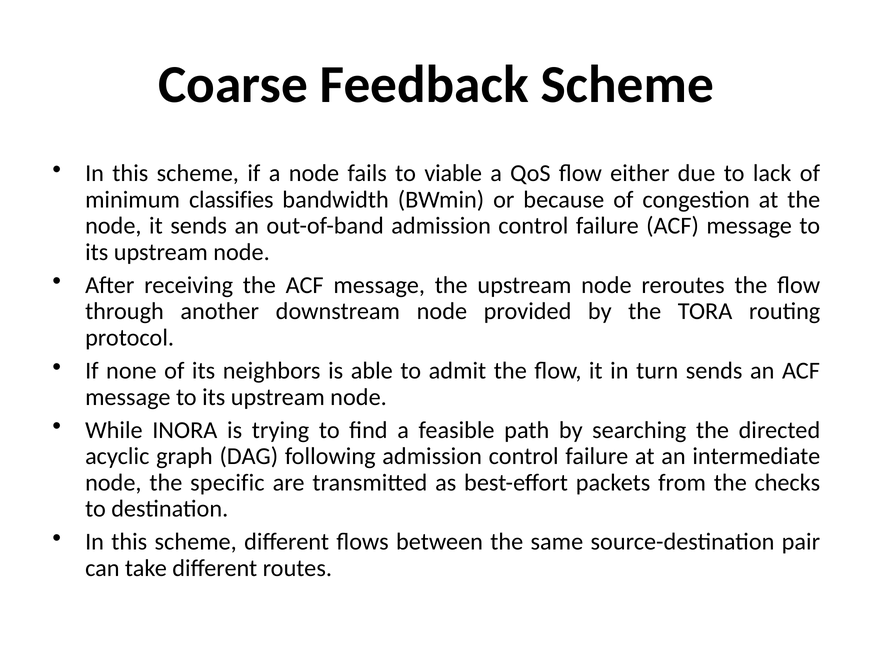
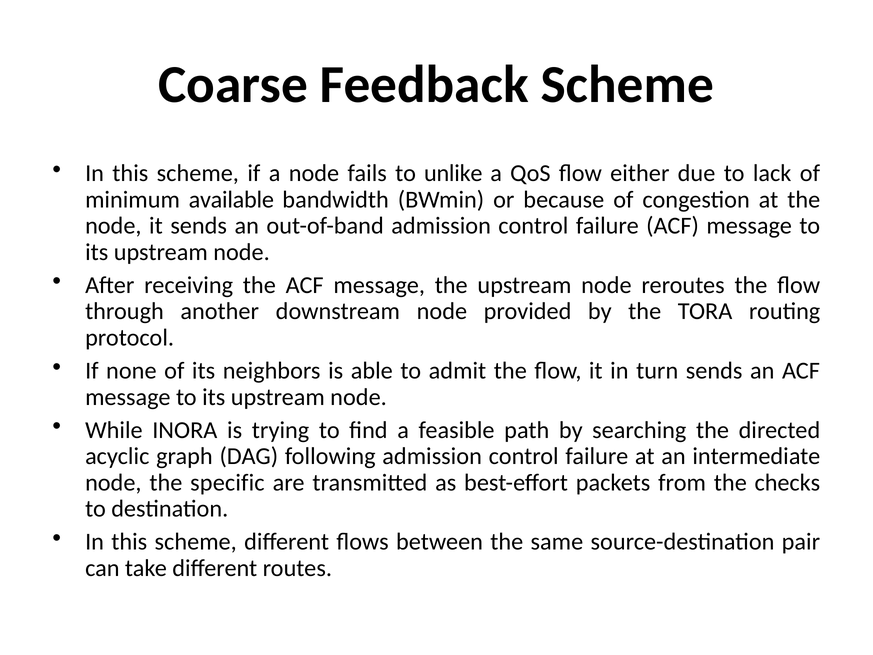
viable: viable -> unlike
classifies: classifies -> available
